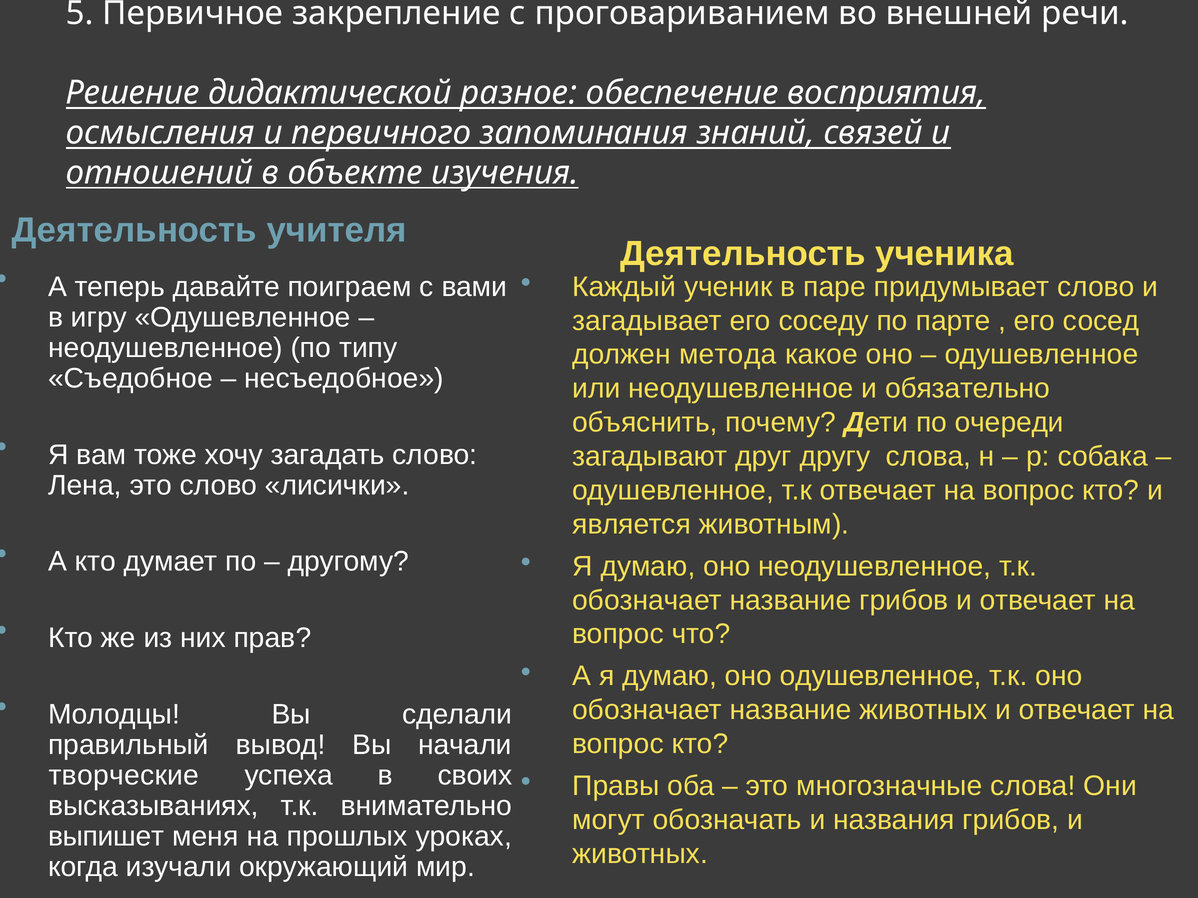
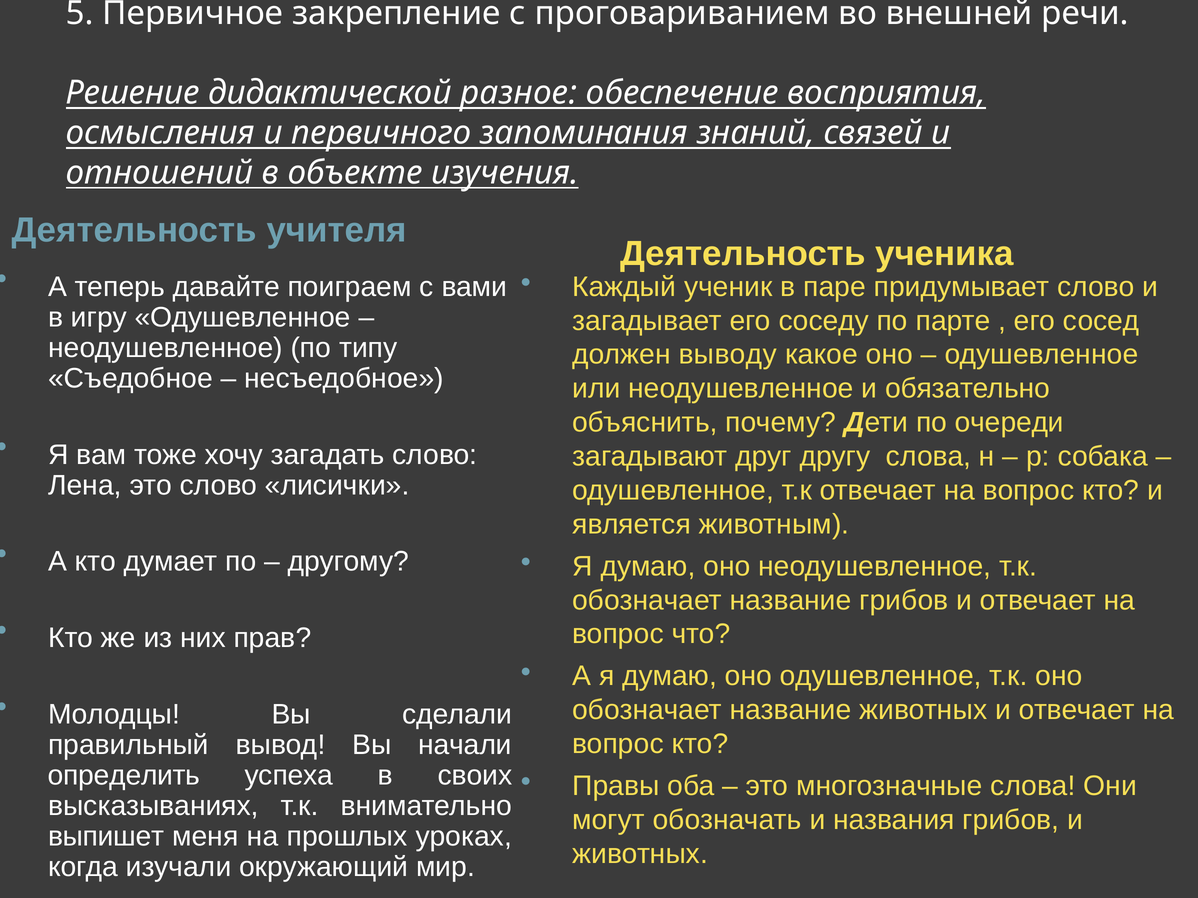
метода: метода -> выводу
творческие: творческие -> определить
